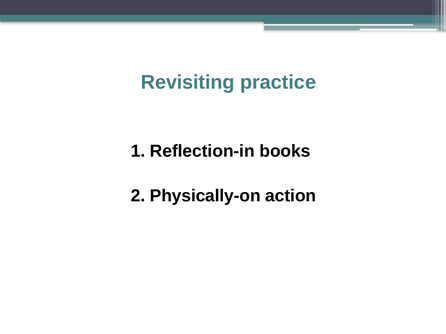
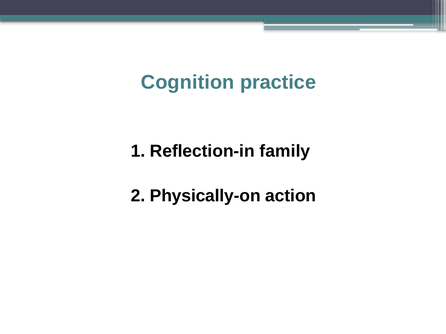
Revisiting: Revisiting -> Cognition
books: books -> family
